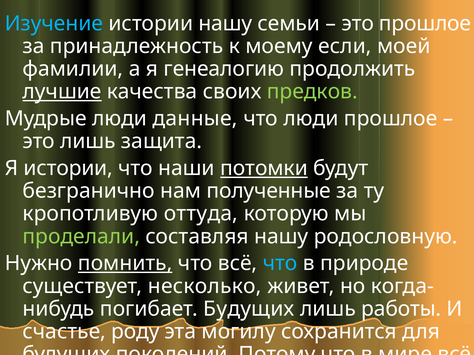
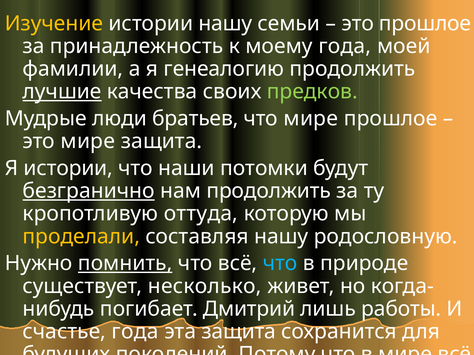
Изучение colour: light blue -> yellow
моему если: если -> года
данные: данные -> братьев
что люди: люди -> мире
это лишь: лишь -> мире
потомки underline: present -> none
безгранично underline: none -> present
нам полученные: полученные -> продолжить
проделали colour: light green -> yellow
погибает Будущих: Будущих -> Дмитрий
счастье роду: роду -> года
эта могилу: могилу -> защита
